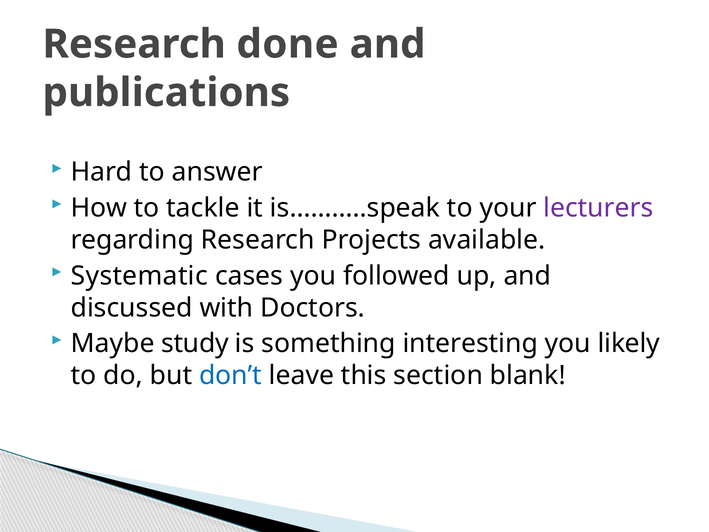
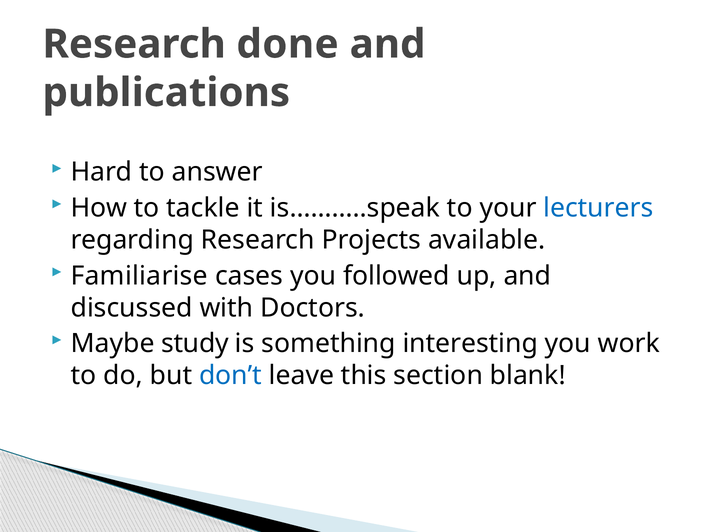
lecturers colour: purple -> blue
Systematic: Systematic -> Familiarise
likely: likely -> work
